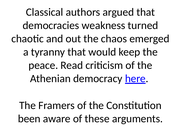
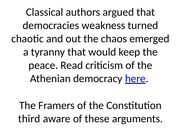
been: been -> third
